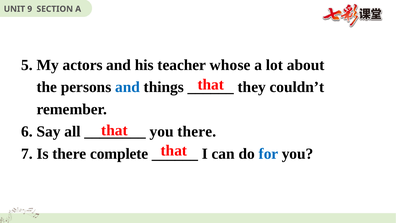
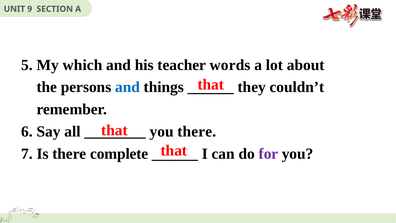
actors: actors -> which
whose: whose -> words
for colour: blue -> purple
